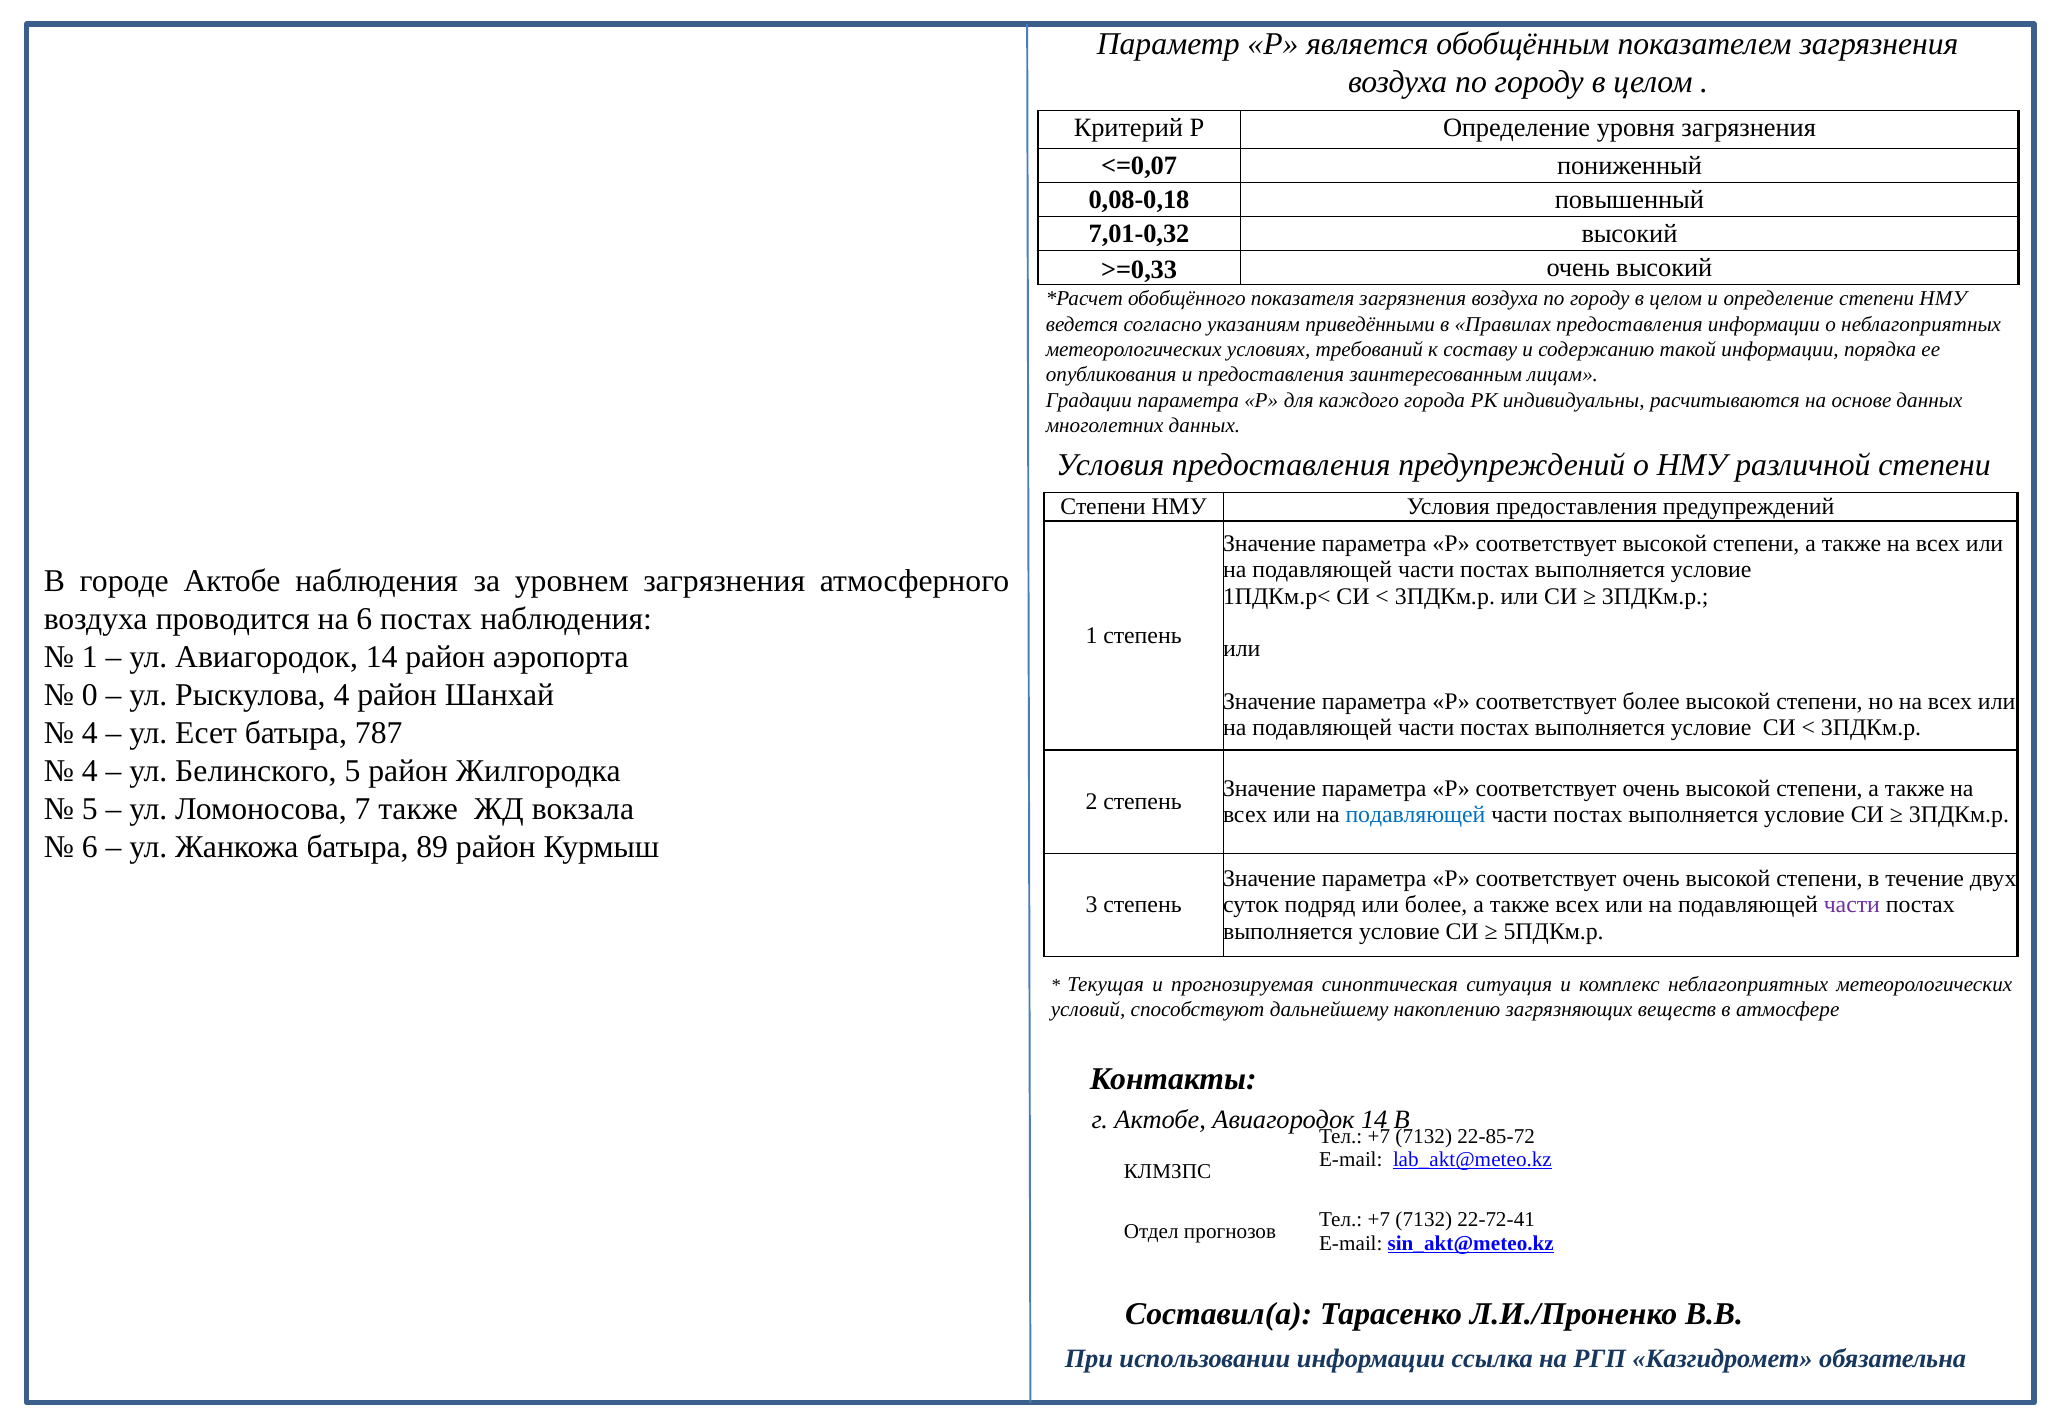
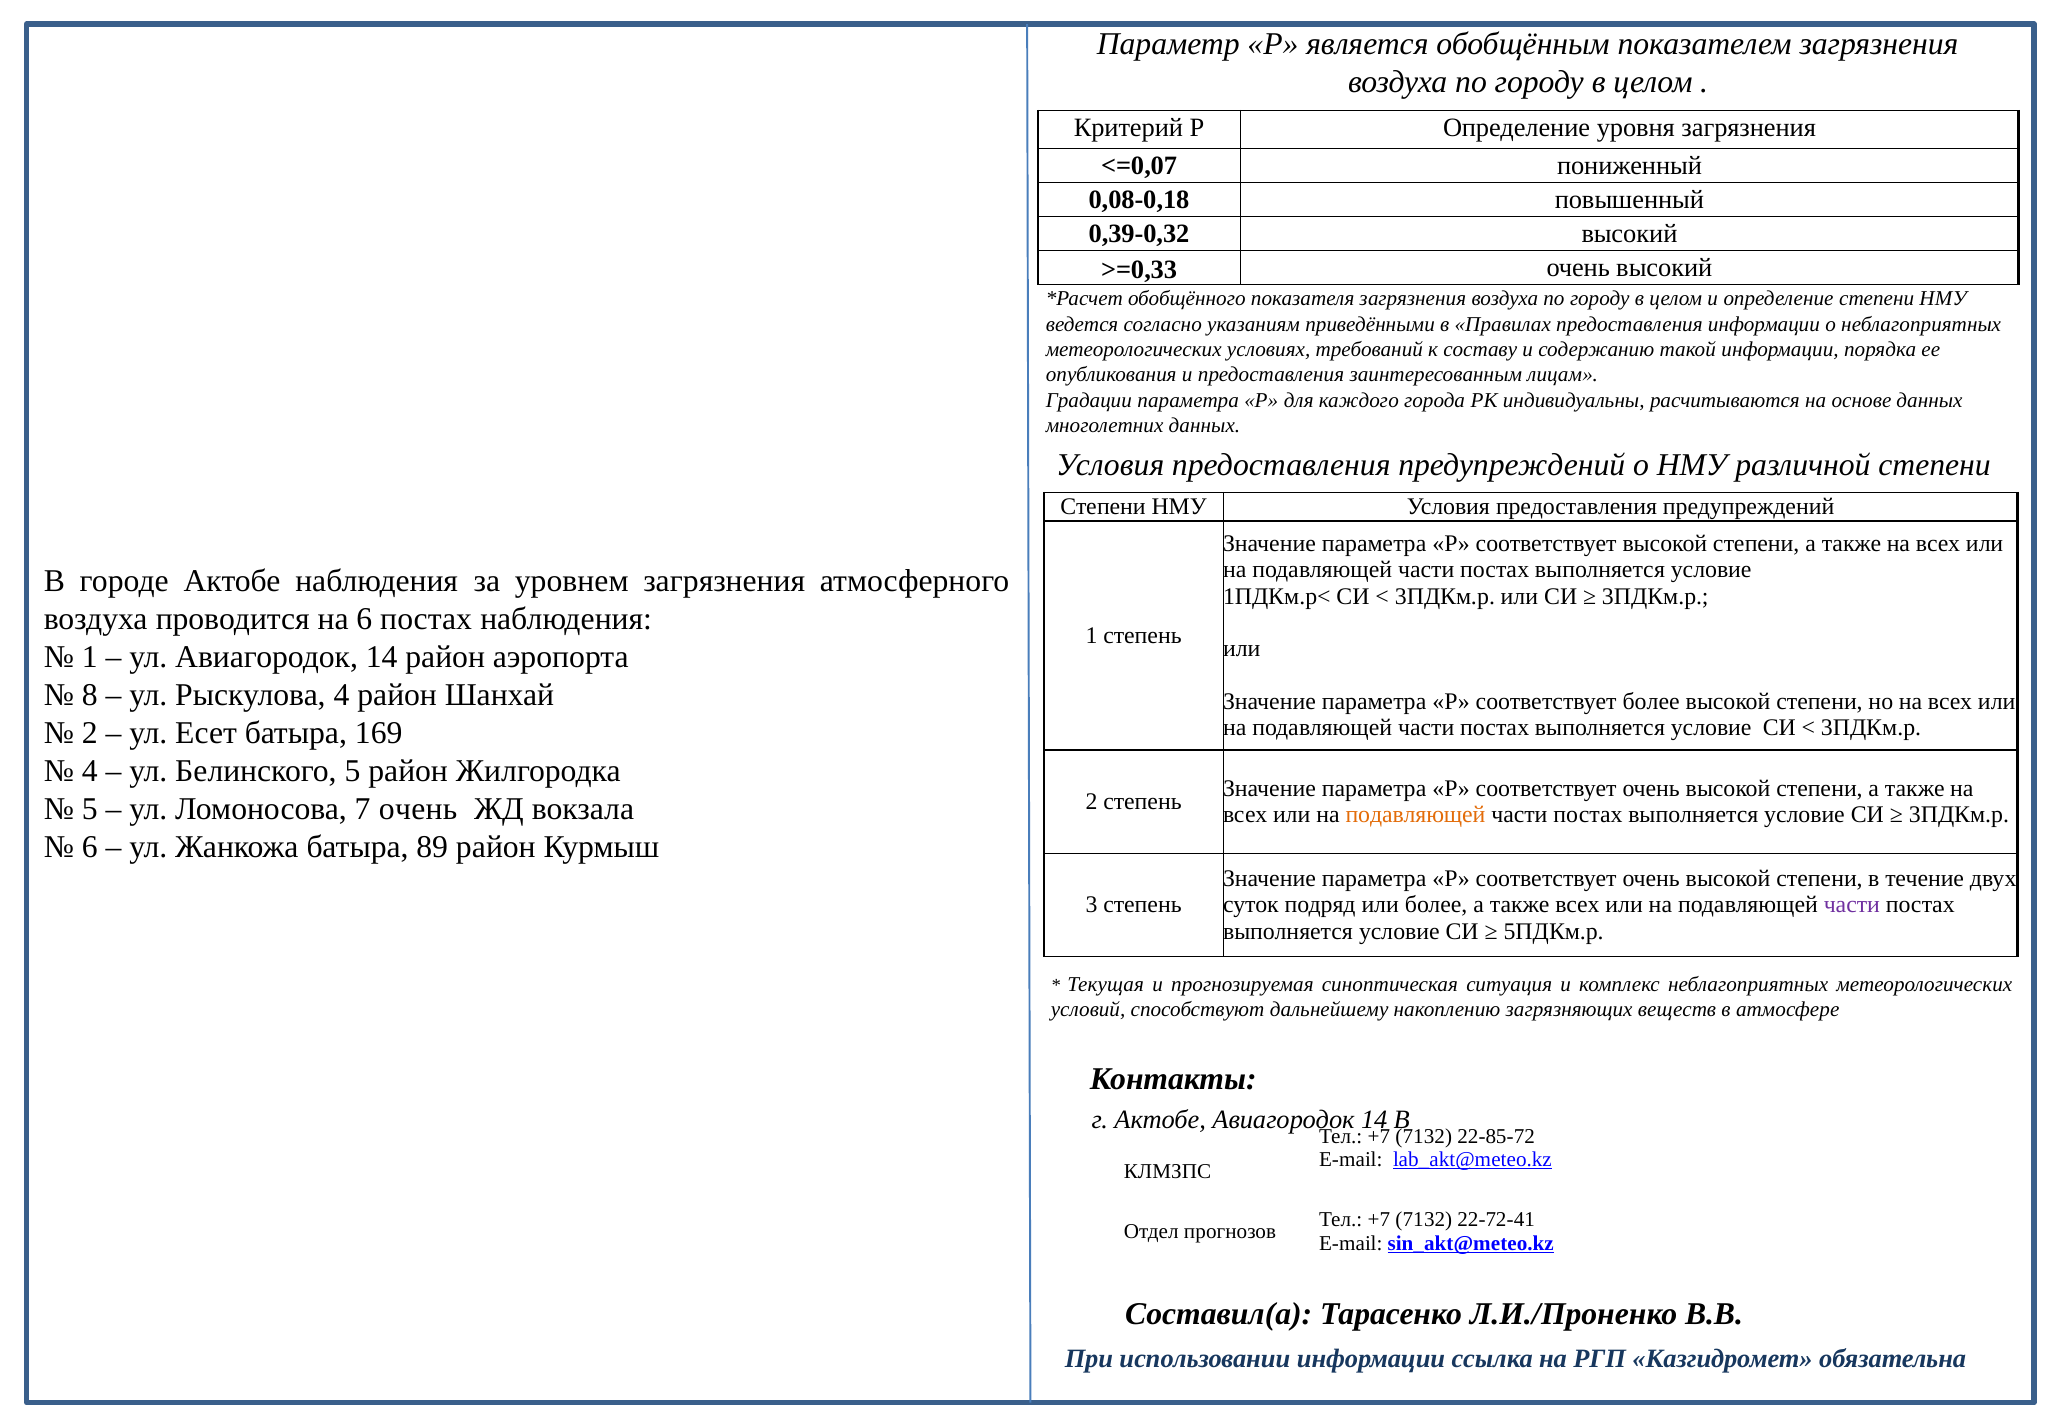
7,01-0,32: 7,01-0,32 -> 0,39-0,32
0: 0 -> 8
4 at (90, 733): 4 -> 2
787: 787 -> 169
7 также: также -> очень
подавляющей at (1415, 815) colour: blue -> orange
